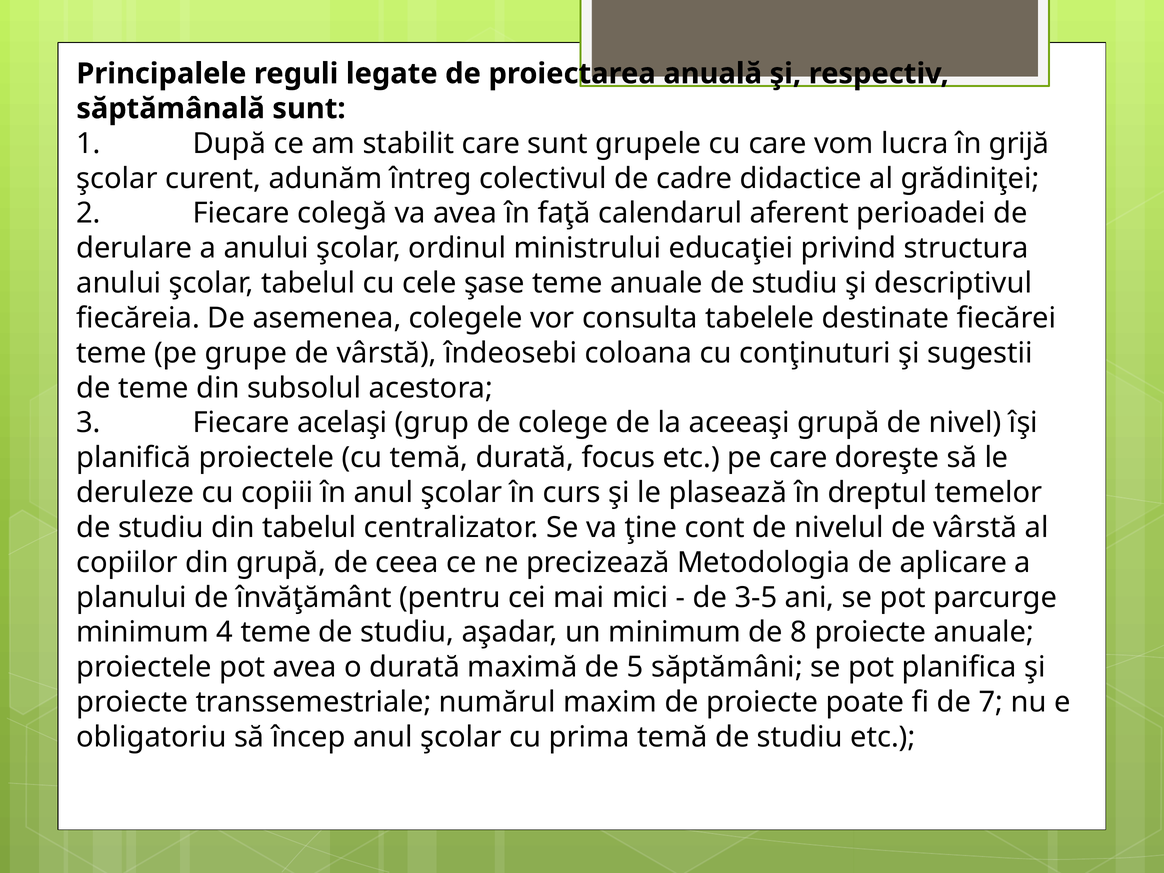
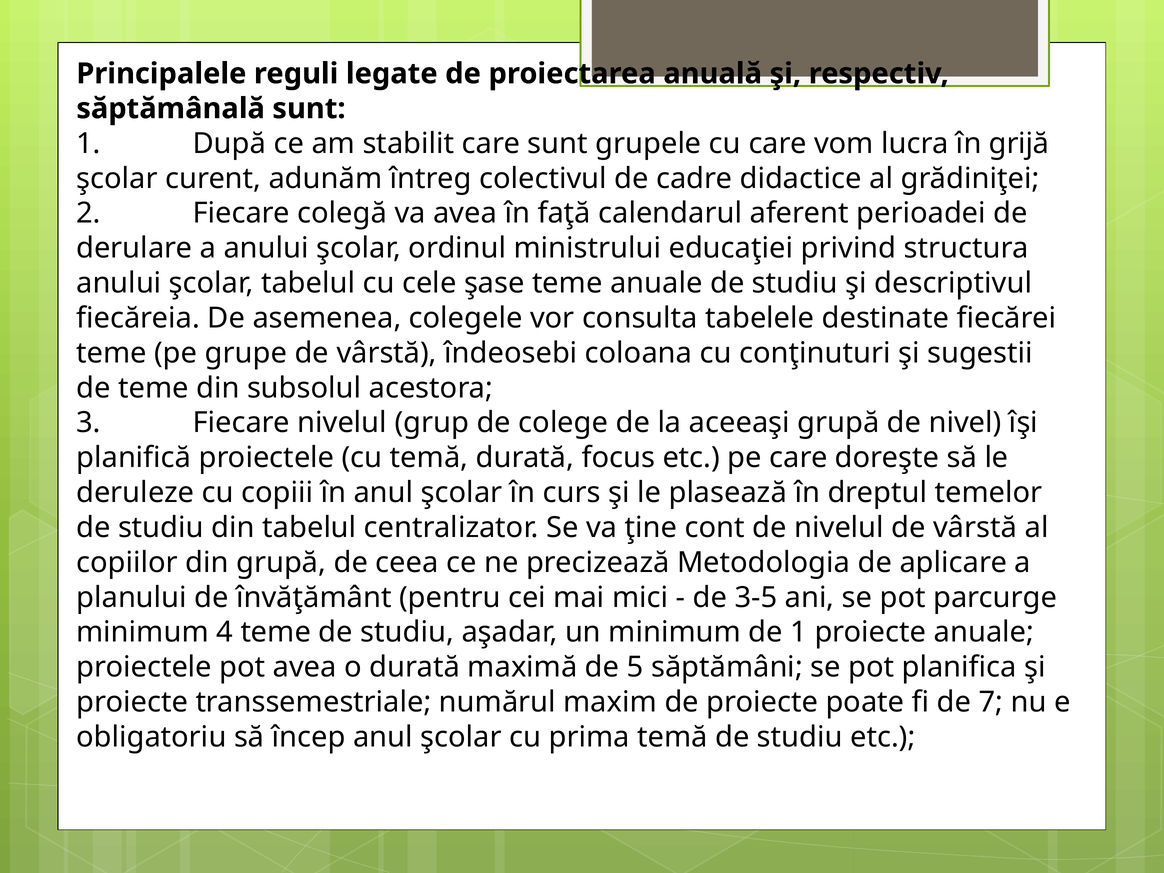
Fiecare acelaşi: acelaşi -> nivelul
de 8: 8 -> 1
